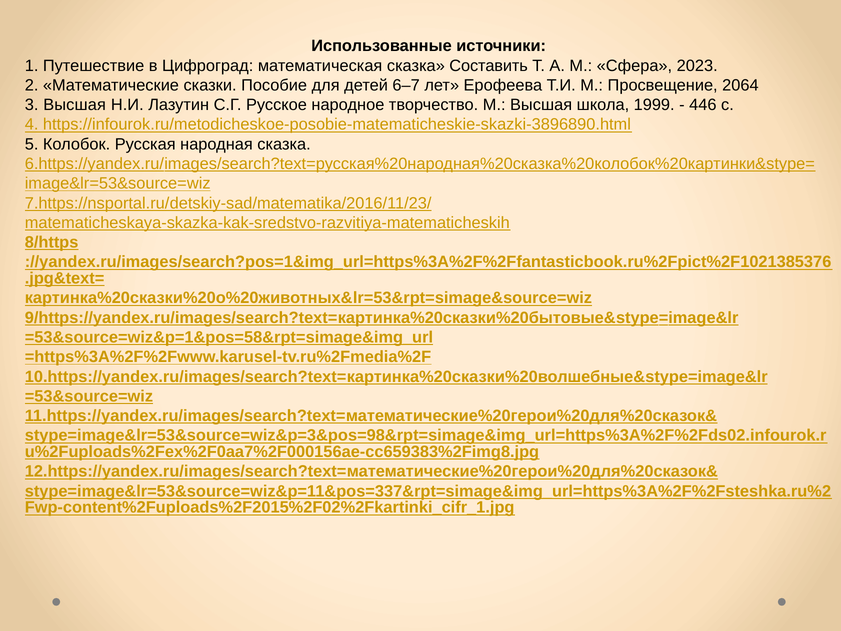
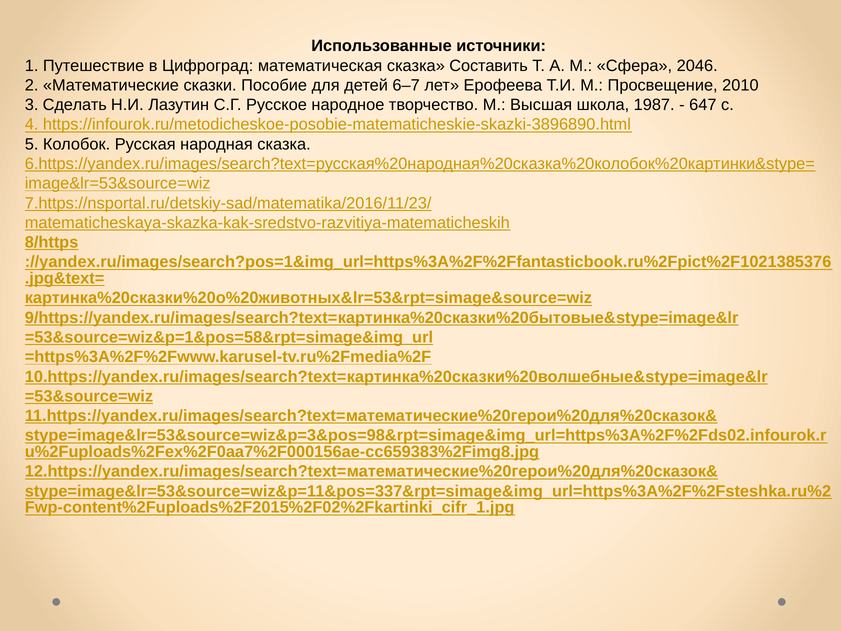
2023: 2023 -> 2046
2064: 2064 -> 2010
3 Высшая: Высшая -> Сделать
1999: 1999 -> 1987
446: 446 -> 647
